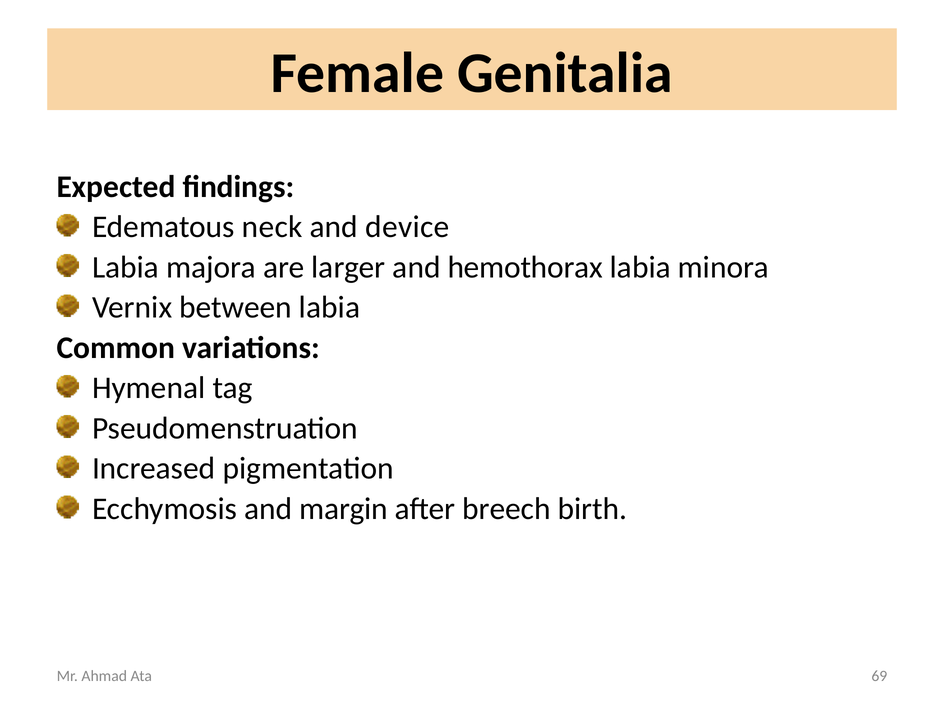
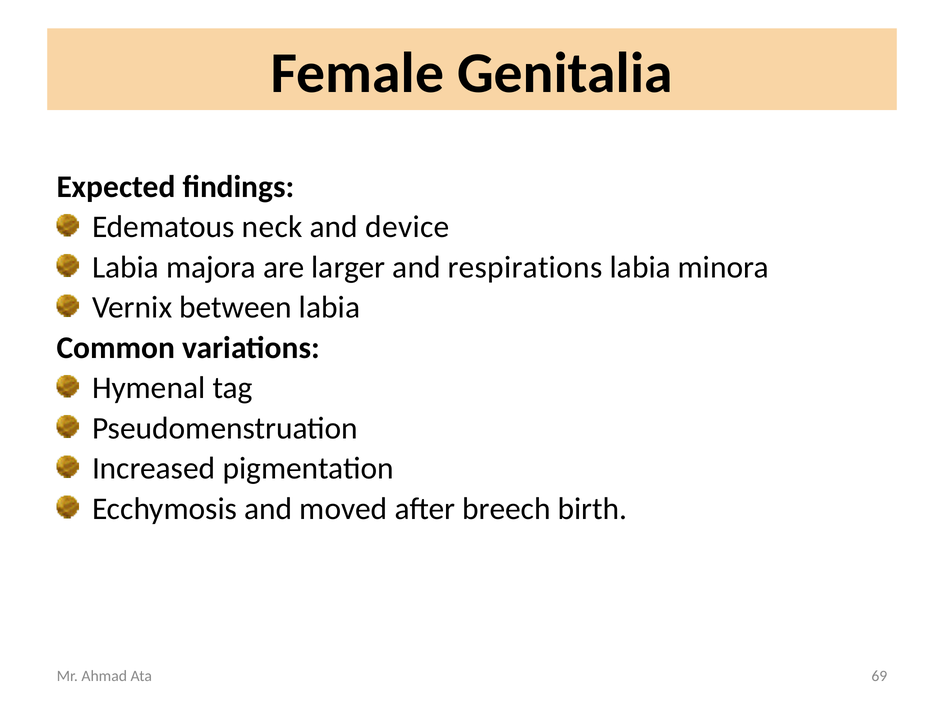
hemothorax: hemothorax -> respirations
margin: margin -> moved
